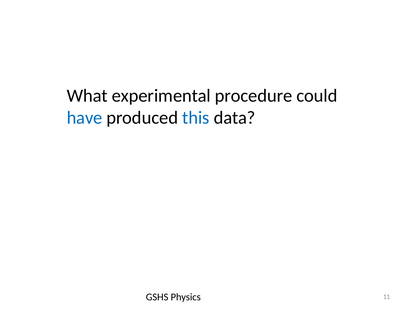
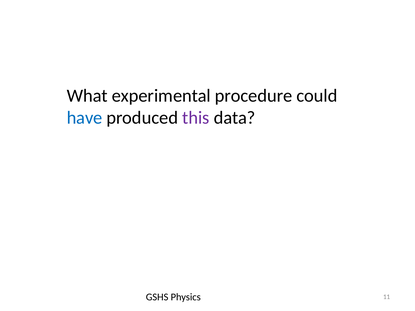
this colour: blue -> purple
